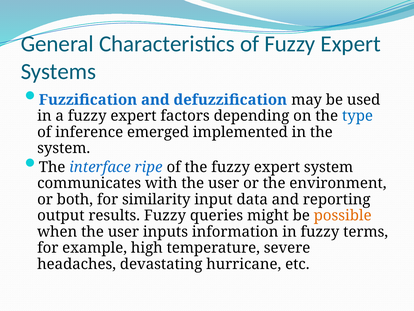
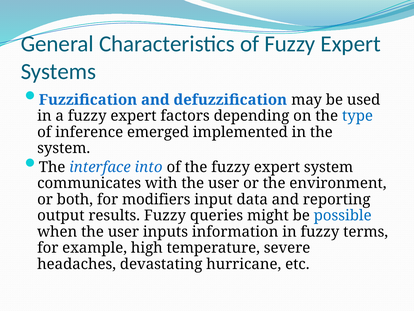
ripe: ripe -> into
similarity: similarity -> modifiers
possible colour: orange -> blue
